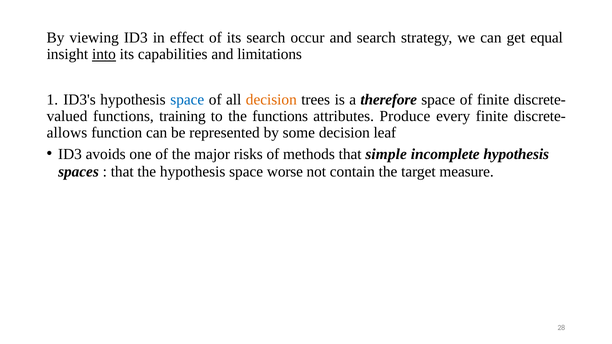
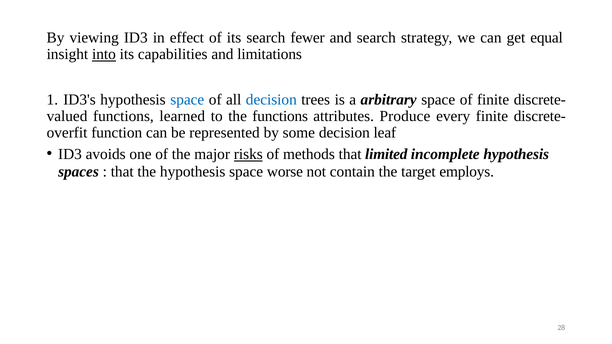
occur: occur -> fewer
decision at (271, 100) colour: orange -> blue
therefore: therefore -> arbitrary
training: training -> learned
allows: allows -> overfit
risks underline: none -> present
simple: simple -> limited
measure: measure -> employs
